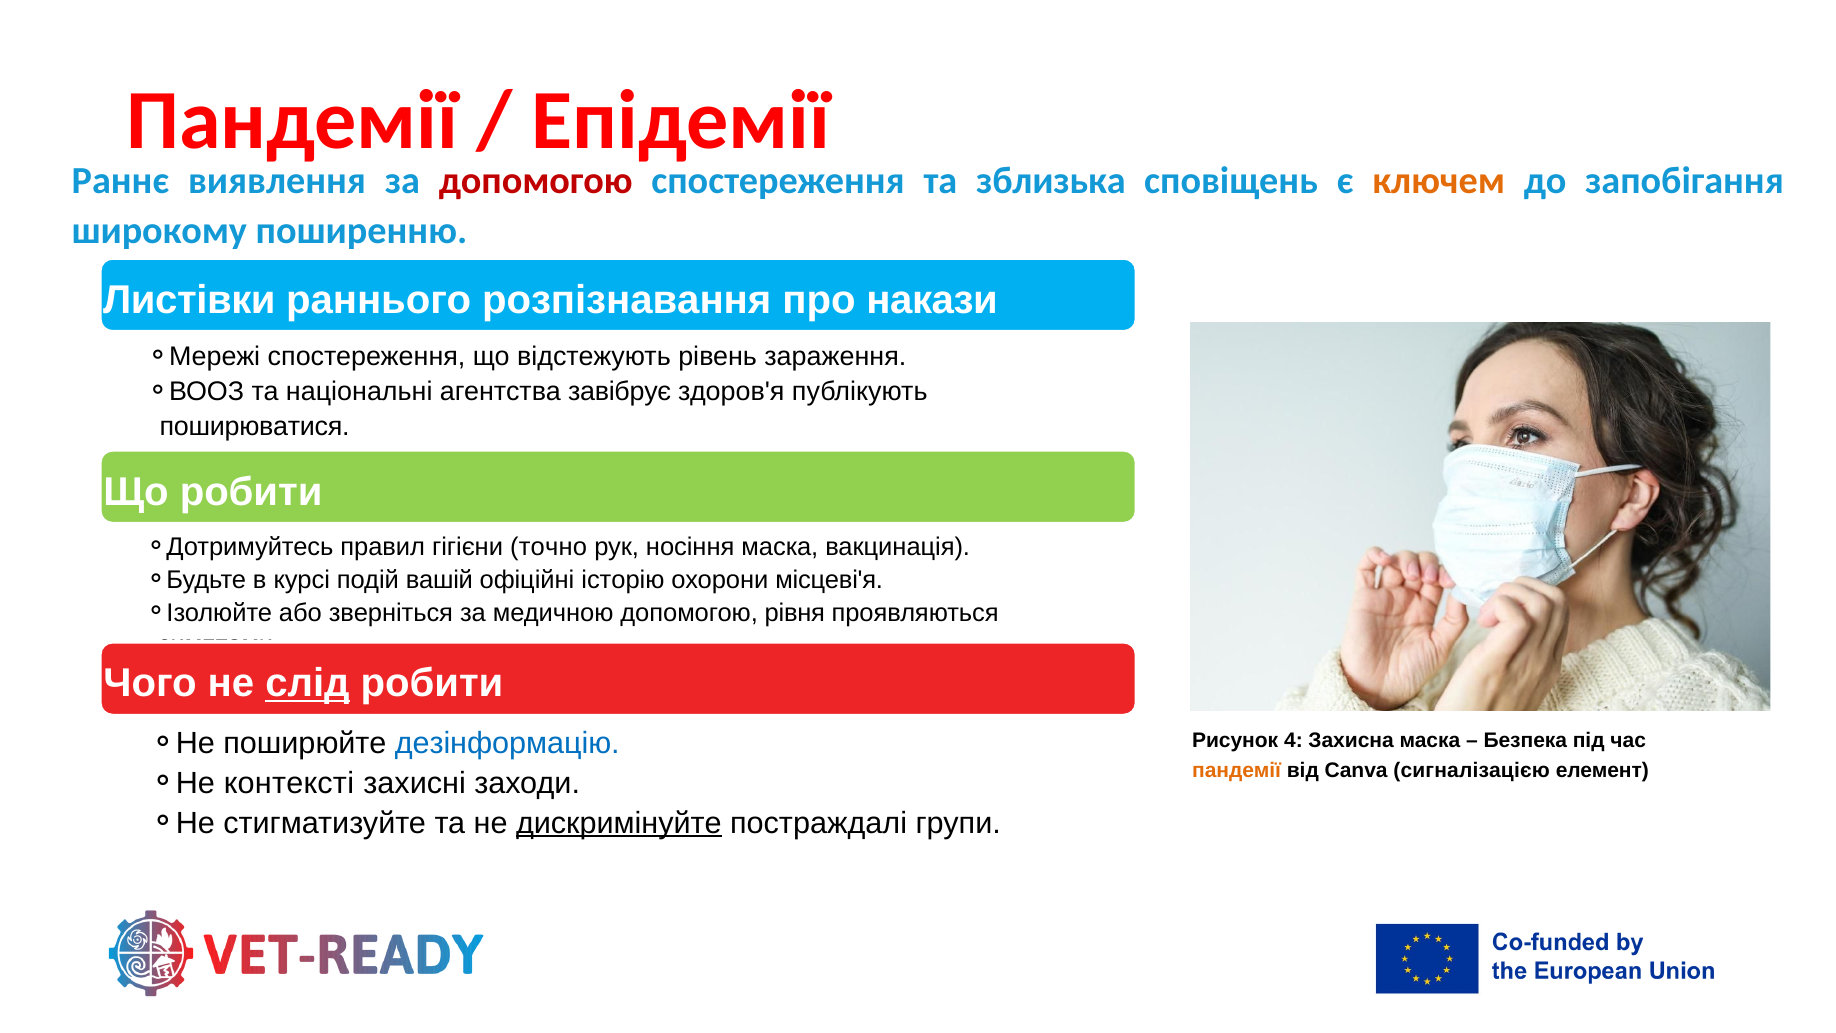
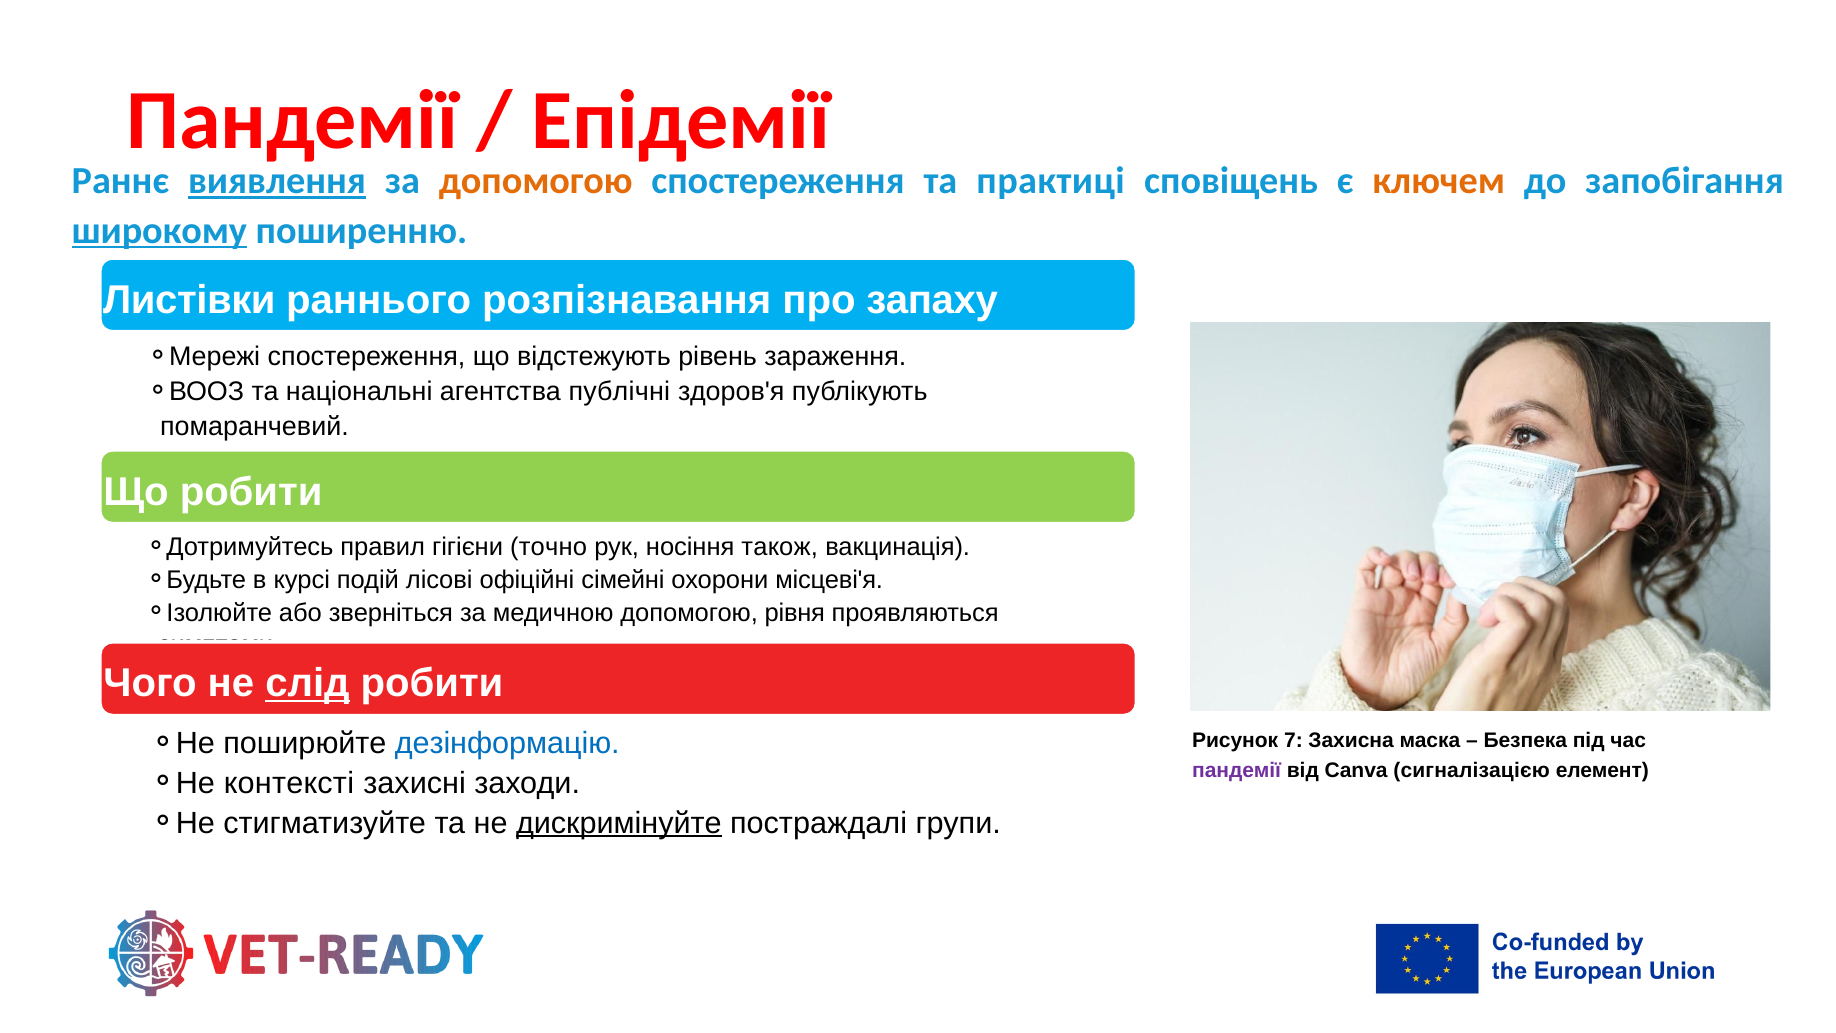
виявлення underline: none -> present
допомогою at (536, 181) colour: red -> orange
зблизька: зблизька -> практиці
широкому underline: none -> present
накази: накази -> запаху
завібрує: завібрує -> публічні
поширюватися: поширюватися -> помаранчевий
носіння маска: маска -> також
вашій: вашій -> лісові
історію: історію -> сімейні
4: 4 -> 7
пандемії at (1237, 771) colour: orange -> purple
